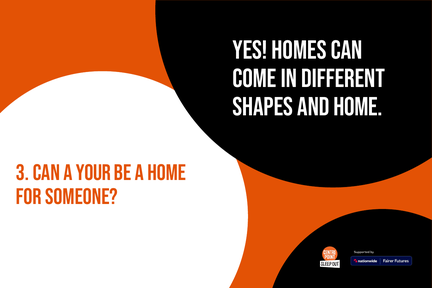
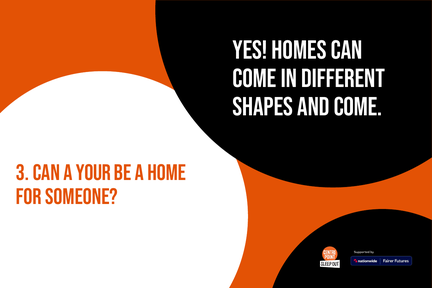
and home: home -> come
